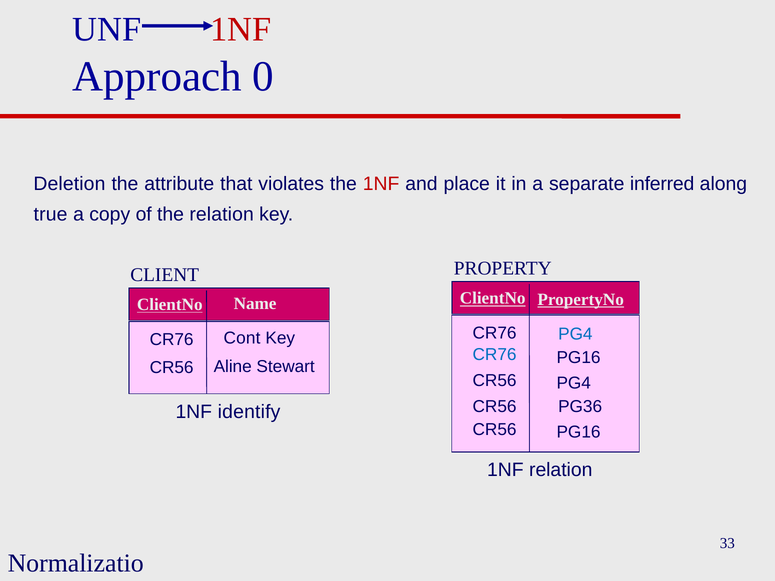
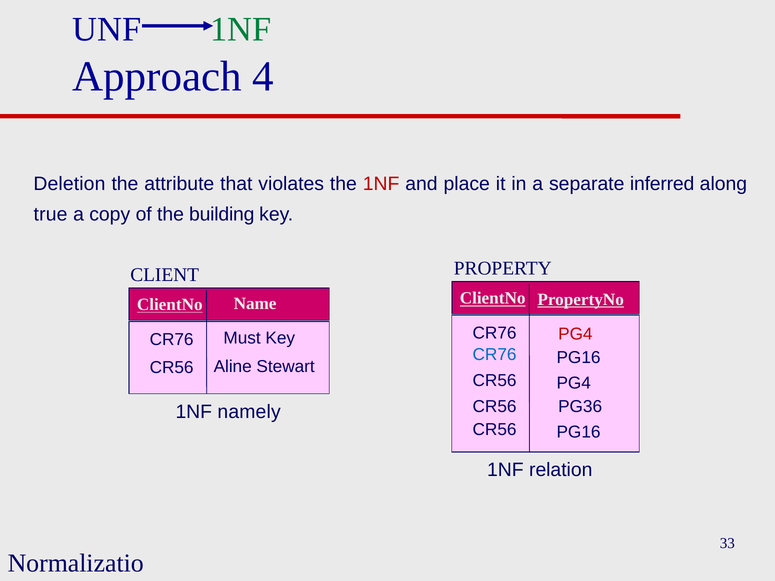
1NF at (241, 29) colour: red -> green
0: 0 -> 4
the relation: relation -> building
PG4 at (575, 334) colour: blue -> red
Cont: Cont -> Must
identify: identify -> namely
